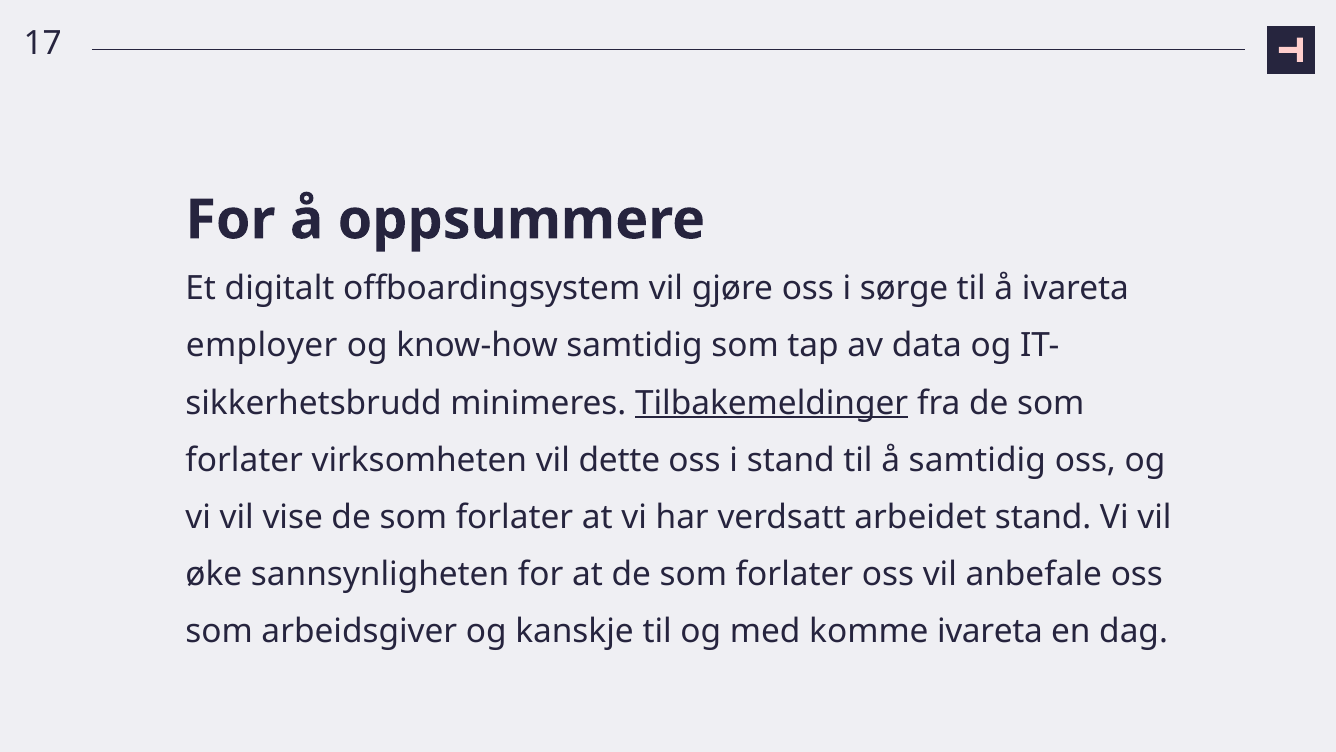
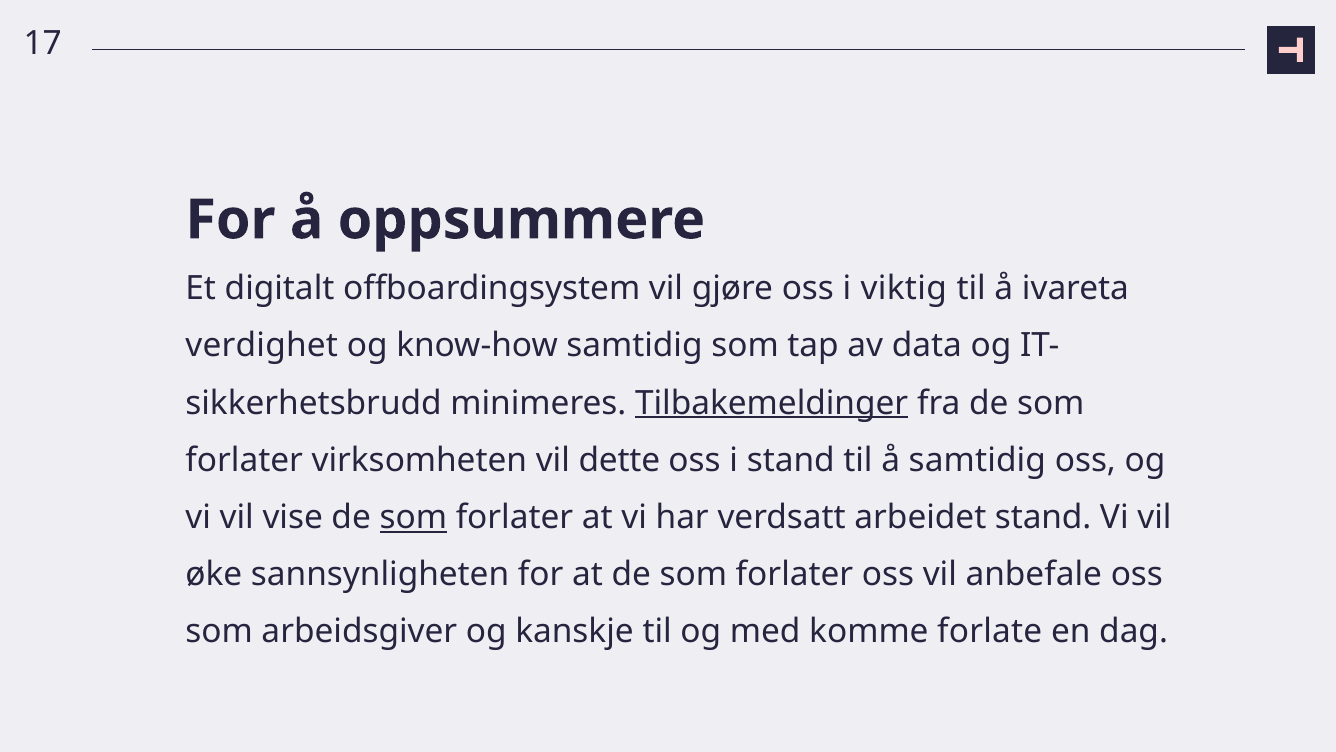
sørge: sørge -> viktig
employer: employer -> verdighet
som at (413, 517) underline: none -> present
komme ivareta: ivareta -> forlate
